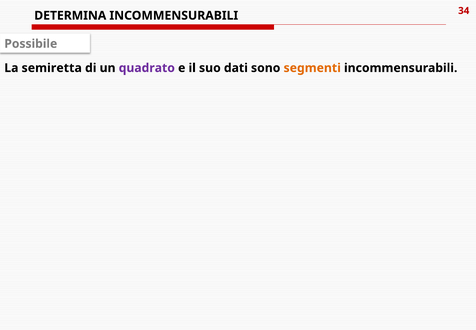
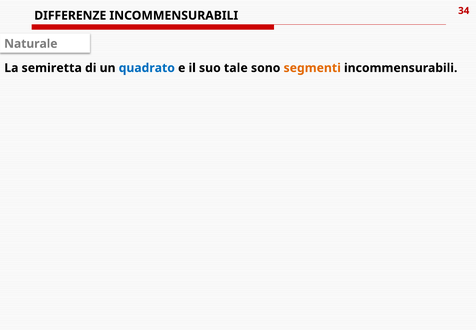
DETERMINA: DETERMINA -> DIFFERENZE
Possibile: Possibile -> Naturale
quadrato colour: purple -> blue
dati: dati -> tale
